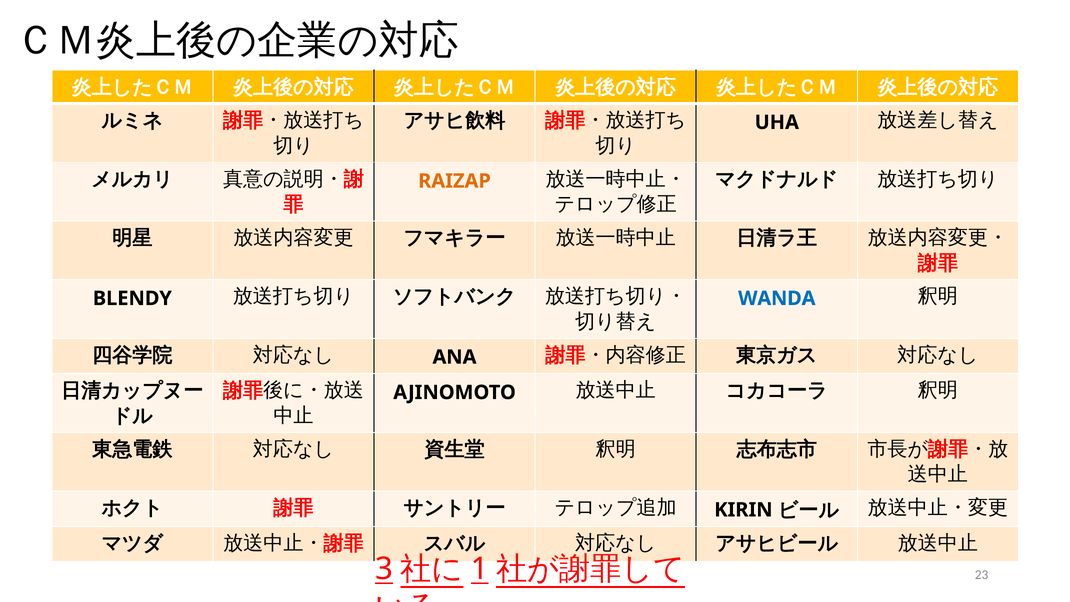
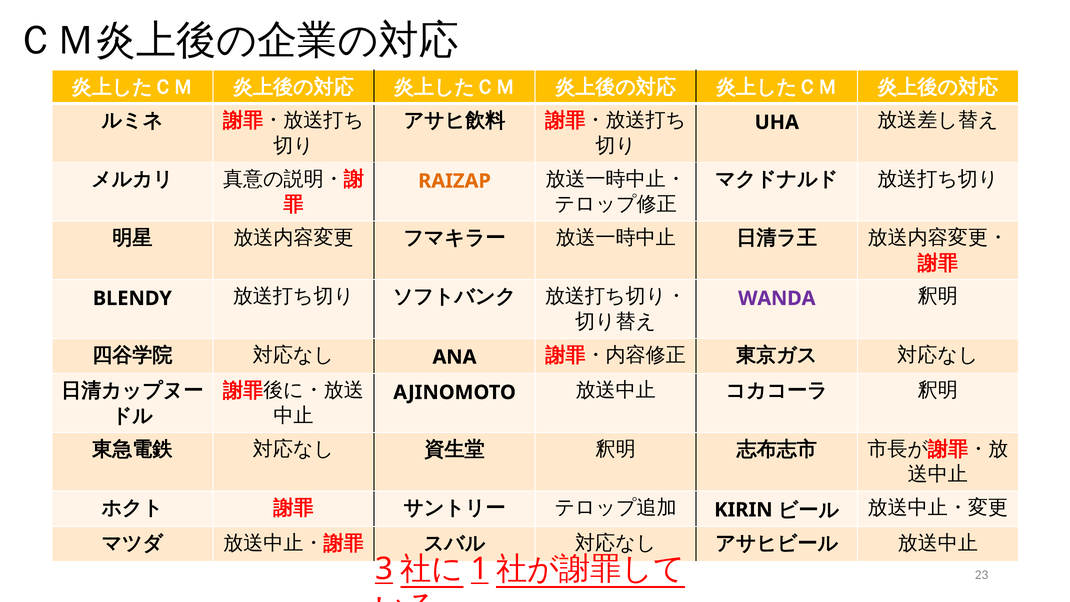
WANDA colour: blue -> purple
